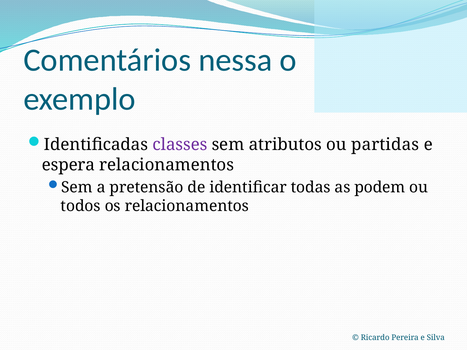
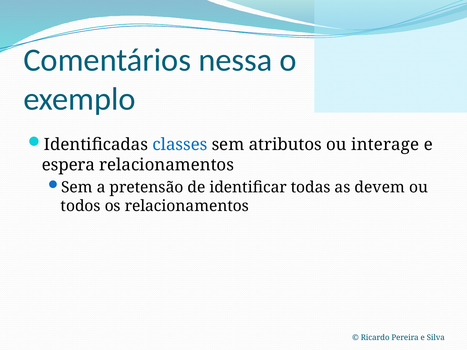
classes colour: purple -> blue
partidas: partidas -> interage
podem: podem -> devem
